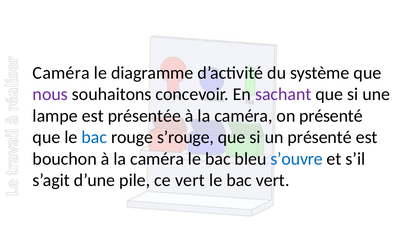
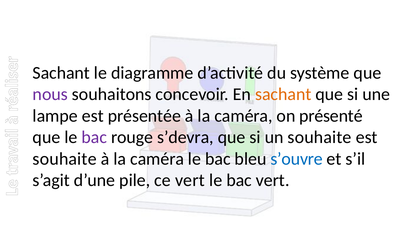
Caméra at (61, 73): Caméra -> Sachant
sachant at (283, 94) colour: purple -> orange
bac at (94, 137) colour: blue -> purple
s’rouge: s’rouge -> s’devra
un présenté: présenté -> souhaite
bouchon at (65, 159): bouchon -> souhaite
